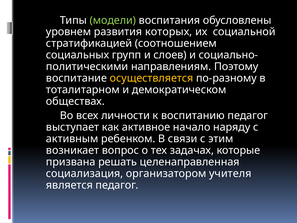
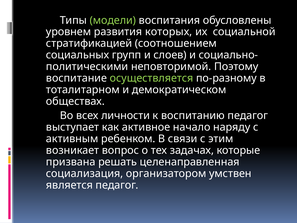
направлениям: направлениям -> неповторимой
осуществляется colour: yellow -> light green
учителя: учителя -> умствен
